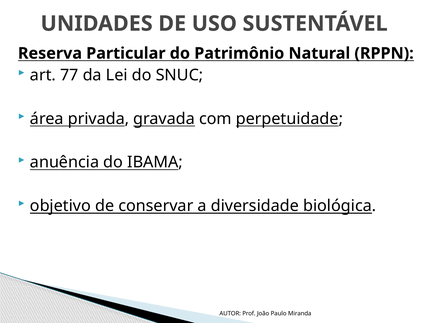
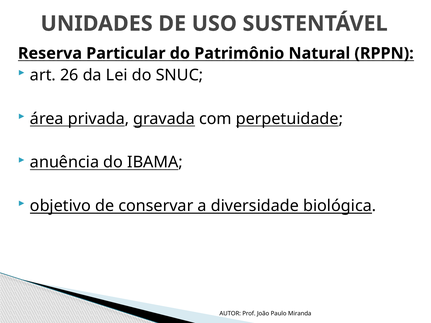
77: 77 -> 26
